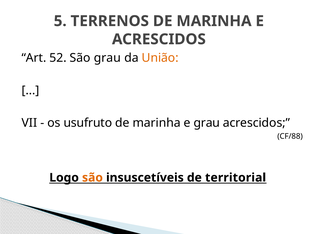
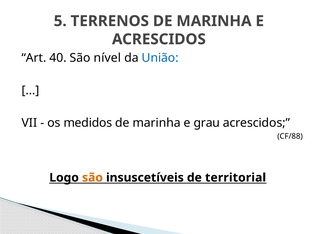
52: 52 -> 40
São grau: grau -> nível
União colour: orange -> blue
usufruto: usufruto -> medidos
